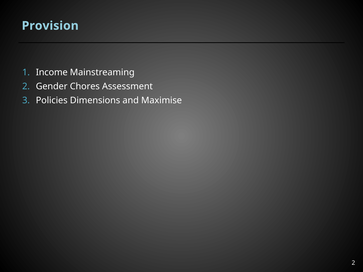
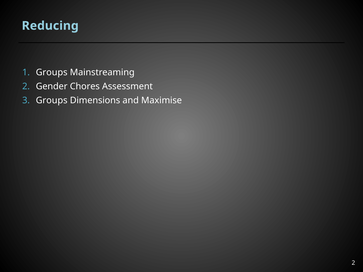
Provision: Provision -> Reducing
Income at (52, 73): Income -> Groups
Policies at (52, 100): Policies -> Groups
